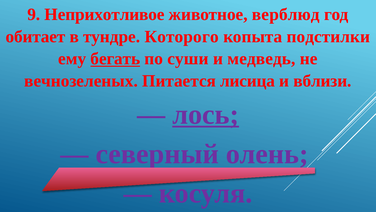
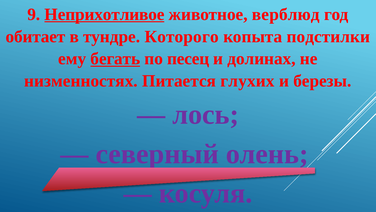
Неприхотливое underline: none -> present
суши: суши -> песец
медведь: медведь -> долинах
вечнозеленых: вечнозеленых -> низменностях
лисица: лисица -> глухих
вблизи: вблизи -> березы
лось underline: present -> none
